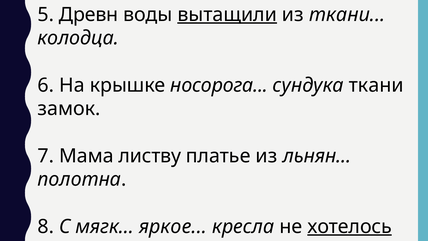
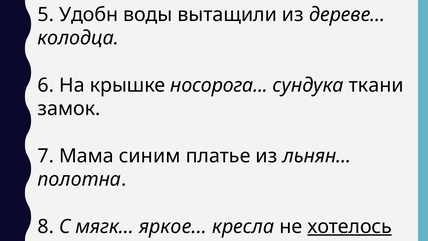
Древн: Древн -> Удобн
вытащили underline: present -> none
из ткани: ткани -> дереве
листву: листву -> синим
